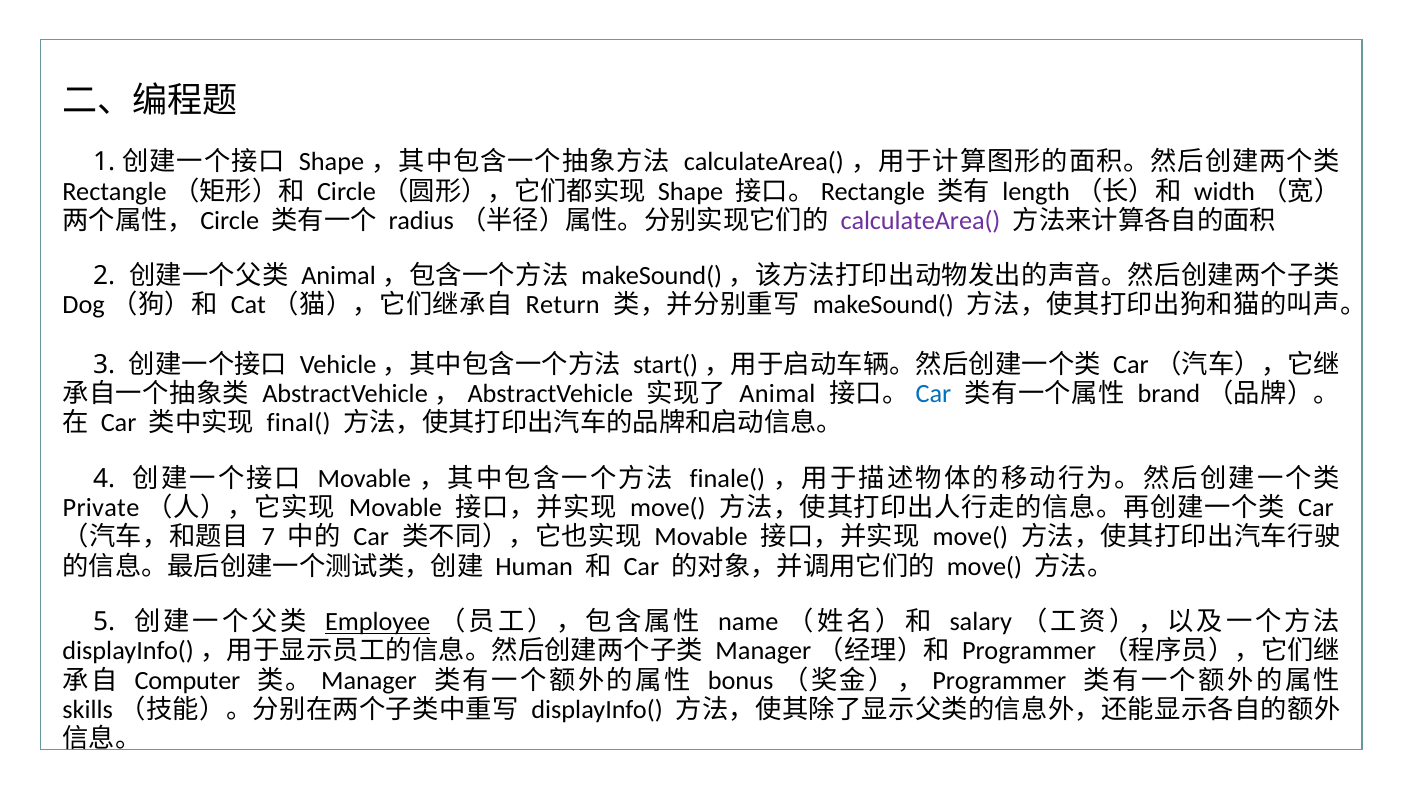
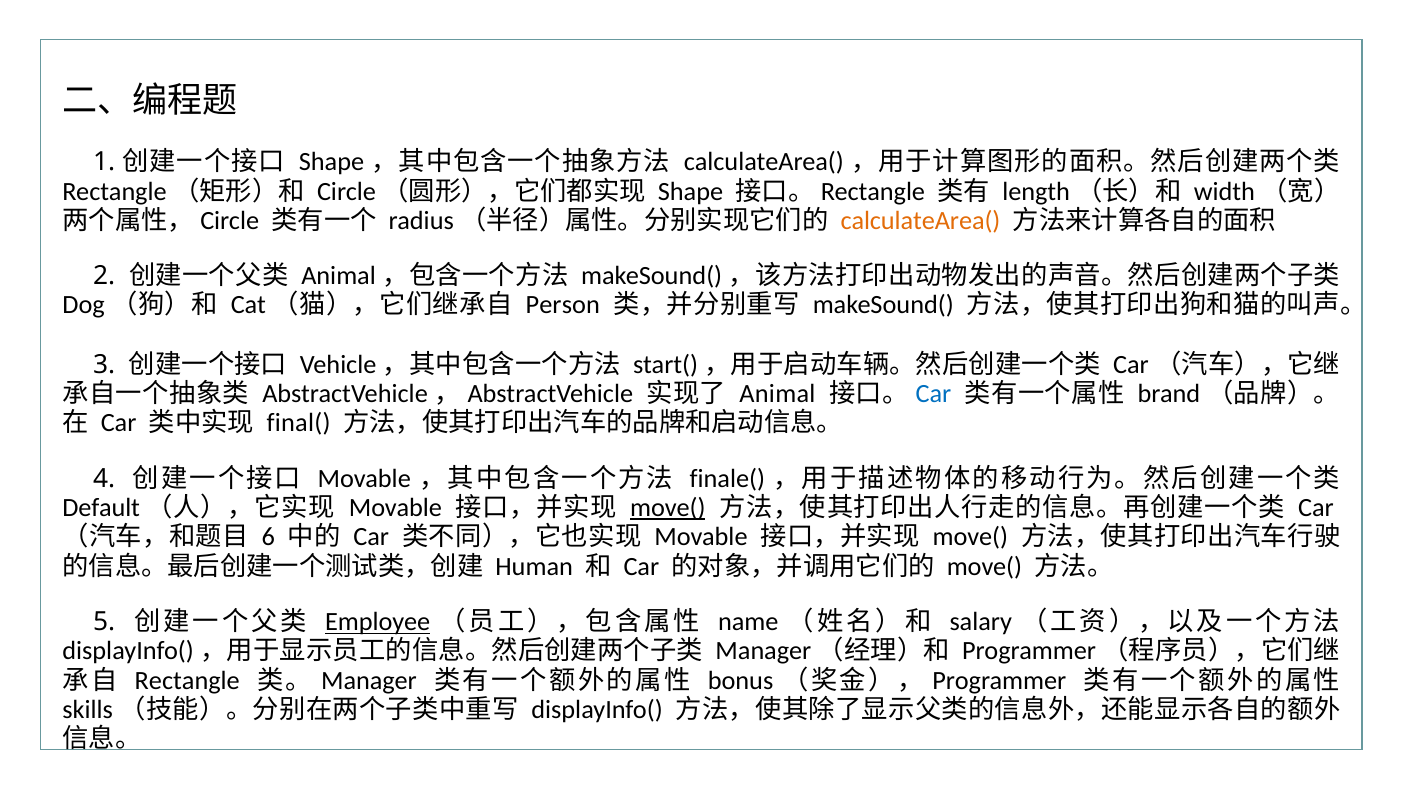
calculateArea( at (920, 221) colour: purple -> orange
Return: Return -> Person
Private: Private -> Default
move( at (668, 508) underline: none -> present
7: 7 -> 6
Computer: Computer -> Rectangle
